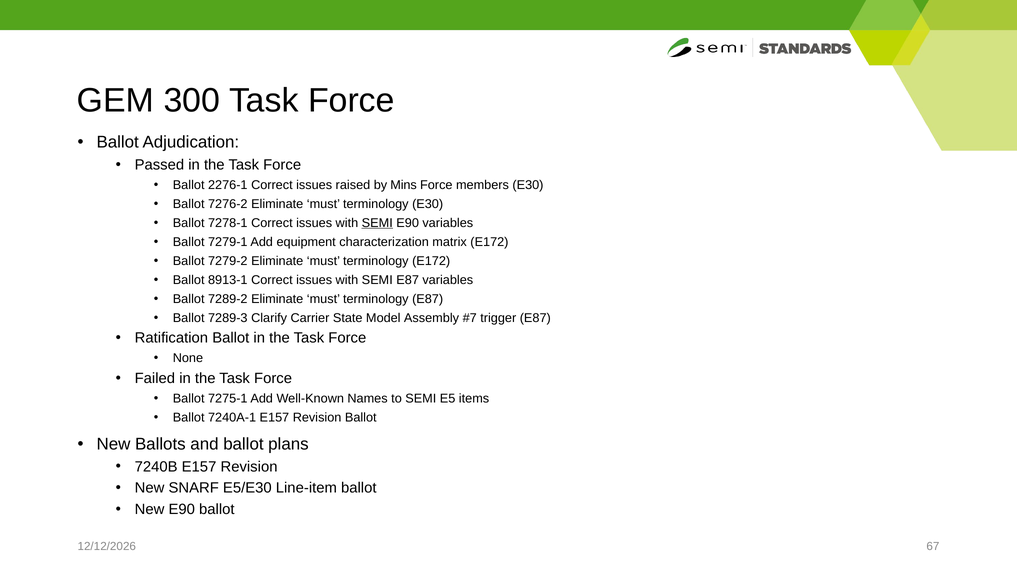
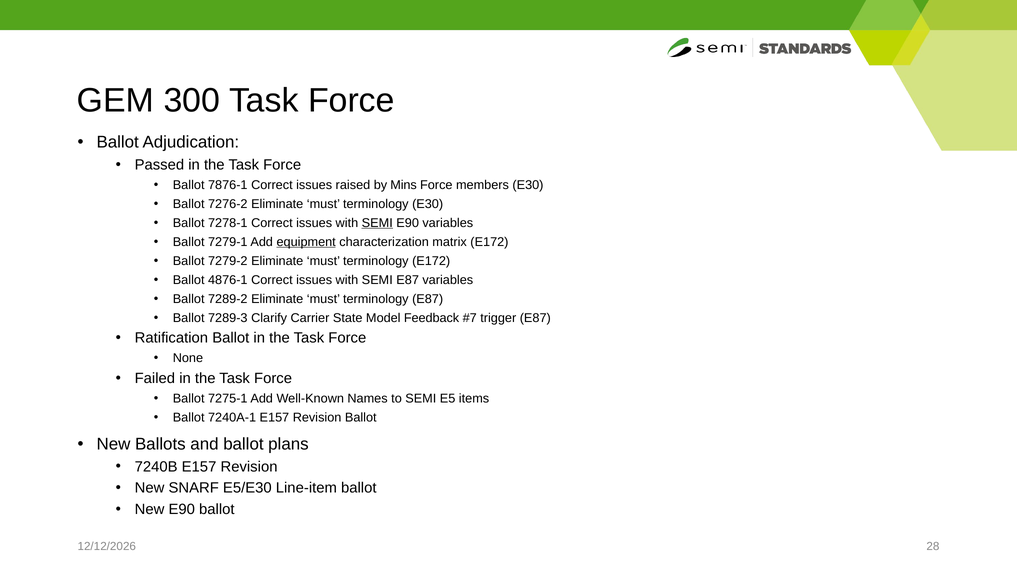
2276-1: 2276-1 -> 7876-1
equipment underline: none -> present
8913-1: 8913-1 -> 4876-1
Assembly: Assembly -> Feedback
67: 67 -> 28
